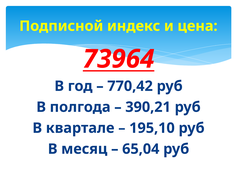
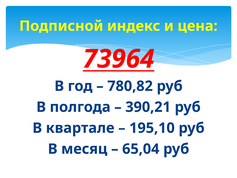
770,42: 770,42 -> 780,82
